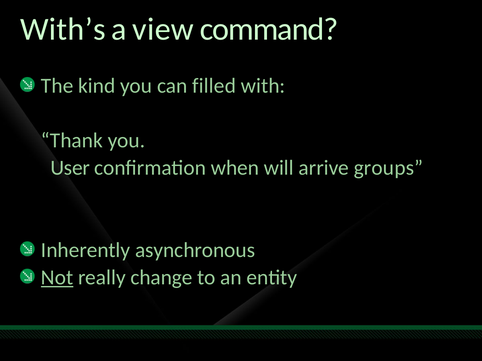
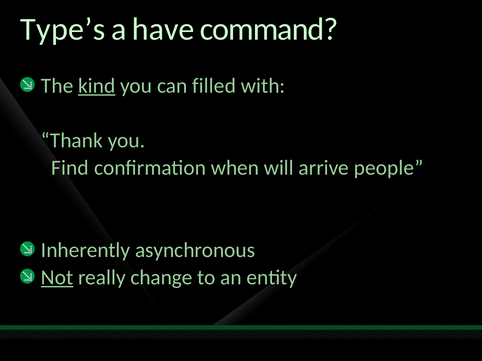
With’s: With’s -> Type’s
view: view -> have
kind underline: none -> present
User: User -> Find
groups: groups -> people
